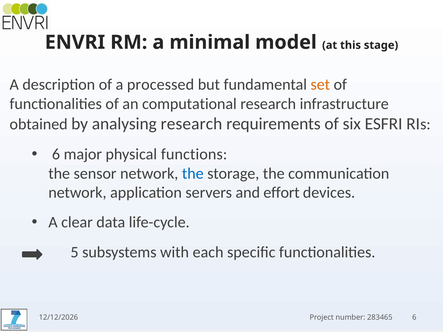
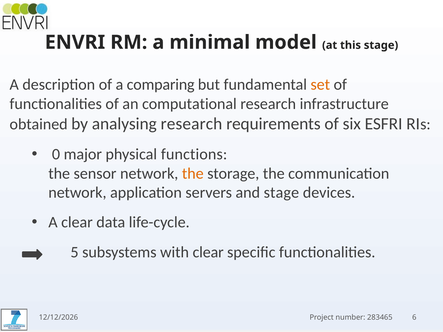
processed: processed -> comparing
6 at (56, 154): 6 -> 0
the at (193, 174) colour: blue -> orange
and effort: effort -> stage
with each: each -> clear
